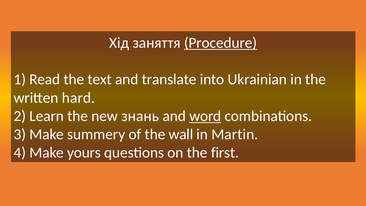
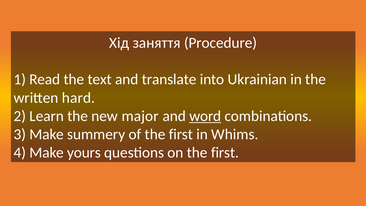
Procedure underline: present -> none
знань: знань -> major
of the wall: wall -> first
Martin: Martin -> Whims
